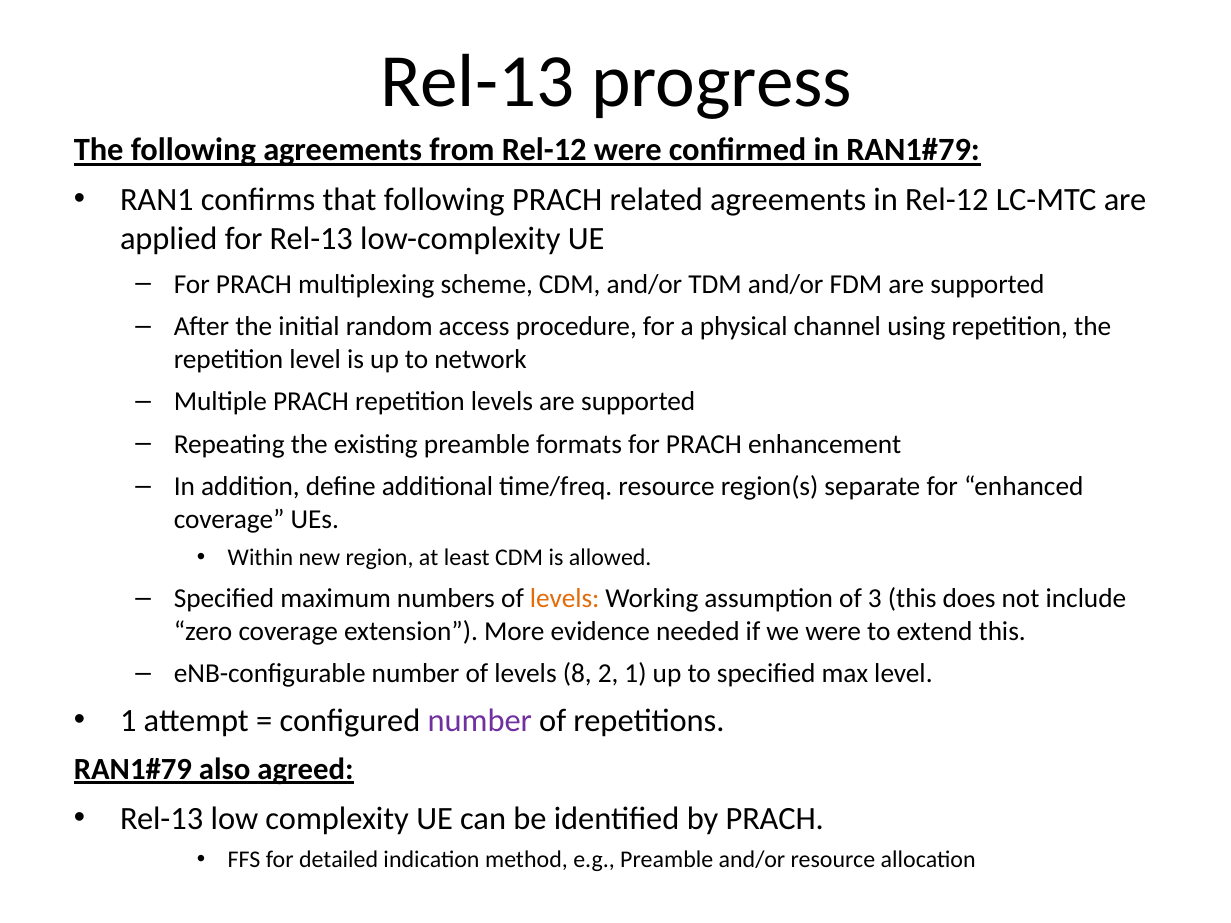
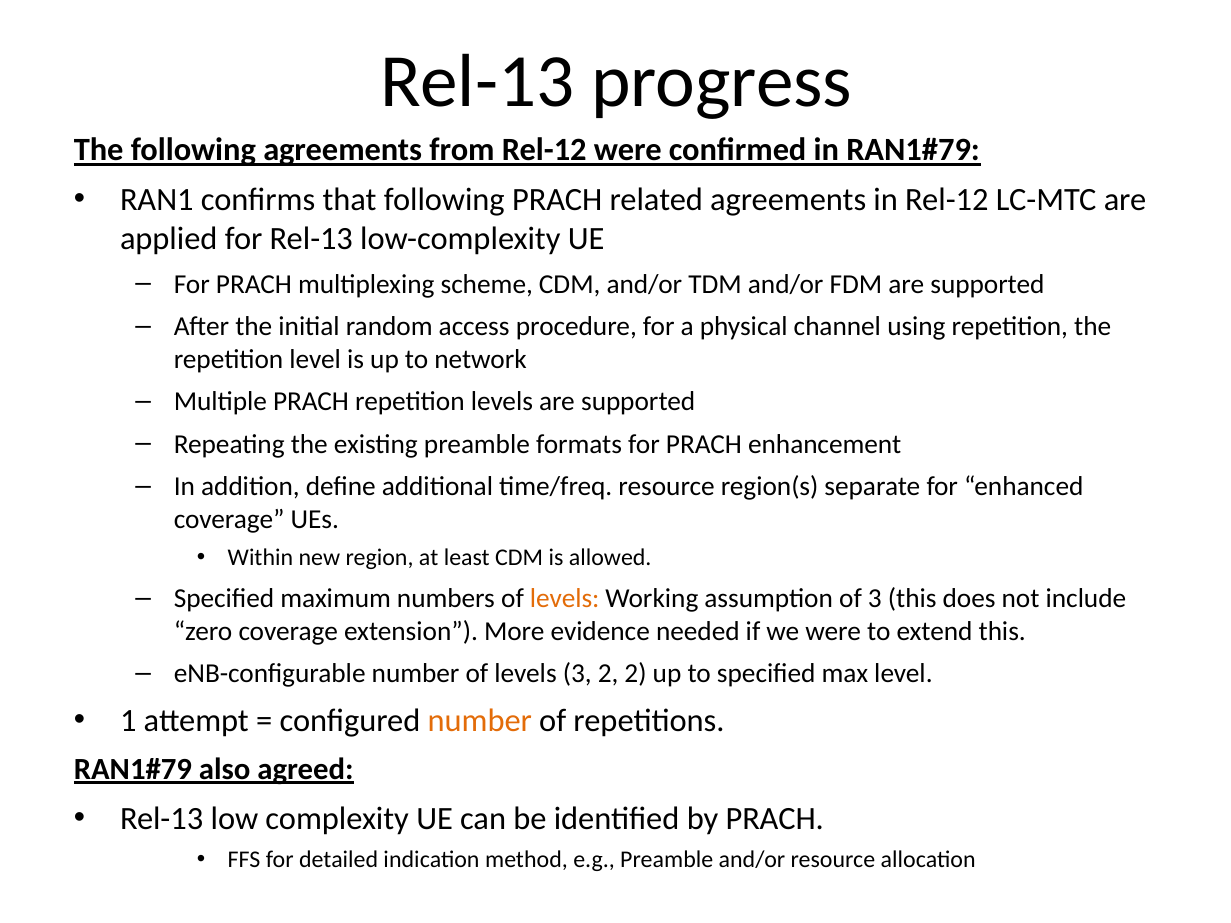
levels 8: 8 -> 3
2 1: 1 -> 2
number at (480, 721) colour: purple -> orange
